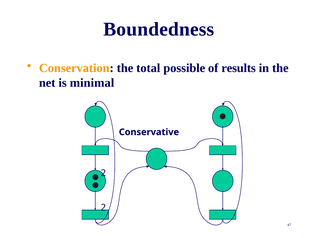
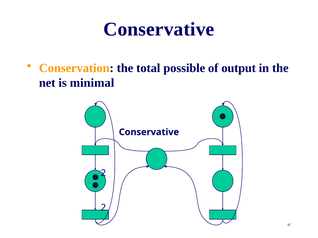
Boundedness at (159, 29): Boundedness -> Conservative
results: results -> output
